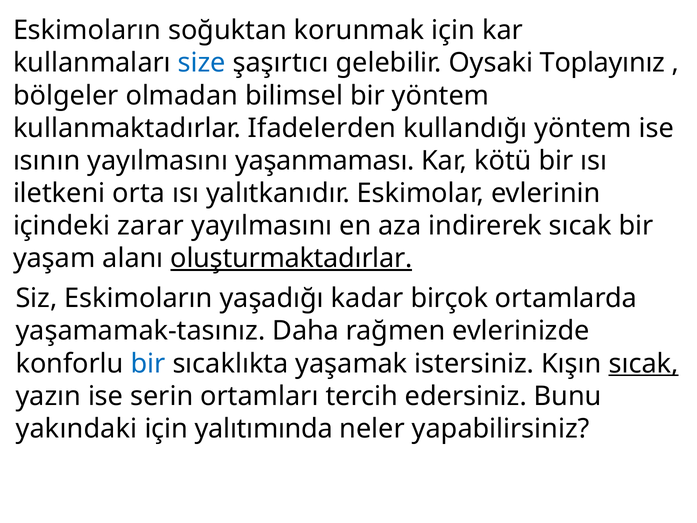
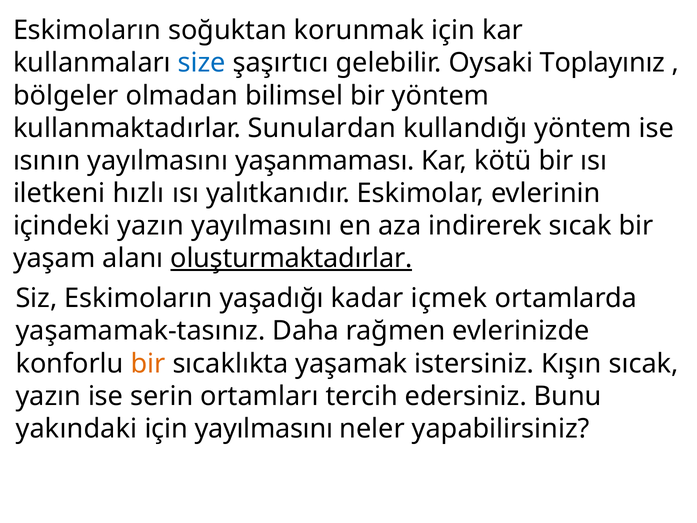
Ifadelerden: Ifadelerden -> Sunulardan
orta: orta -> hızlı
içindeki zarar: zarar -> yazın
birçok: birçok -> içmek
bir at (148, 363) colour: blue -> orange
sıcak at (644, 363) underline: present -> none
için yalıtımında: yalıtımında -> yayılmasını
